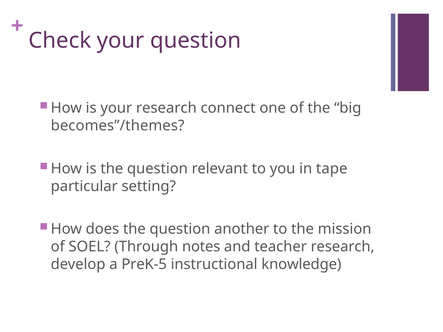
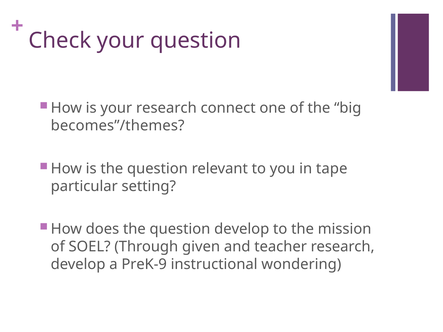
question another: another -> develop
notes: notes -> given
PreK-5: PreK-5 -> PreK-9
knowledge: knowledge -> wondering
